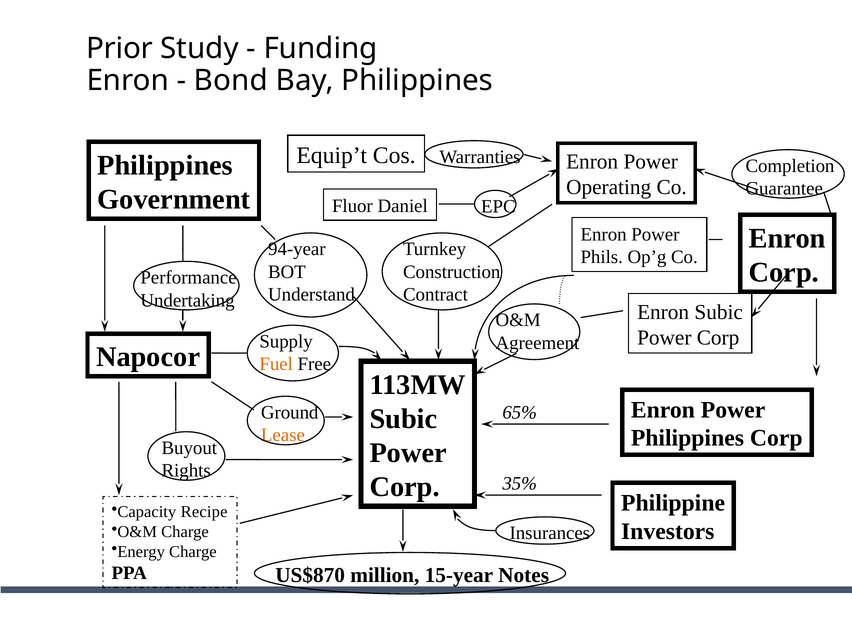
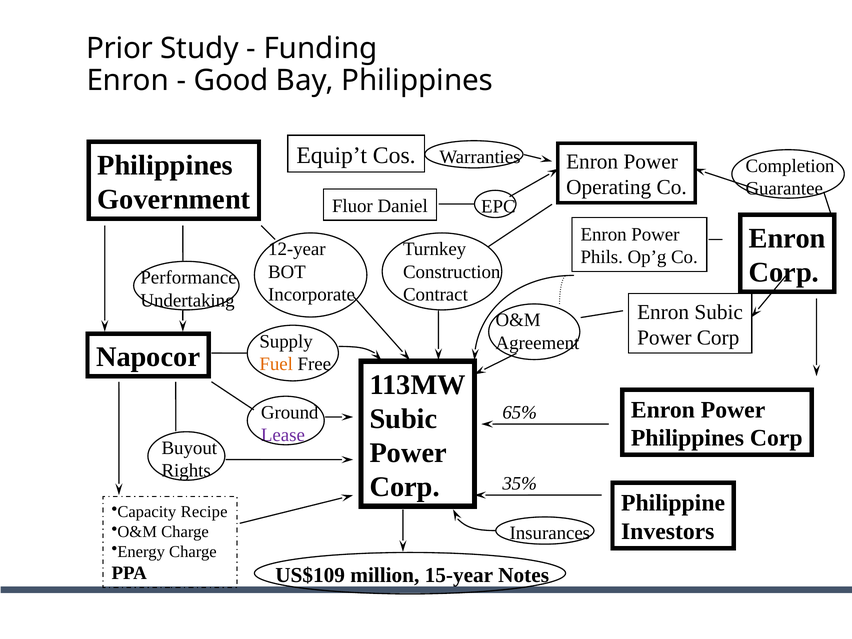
Bond: Bond -> Good
94-year: 94-year -> 12-year
Understand: Understand -> Incorporate
Lease colour: orange -> purple
US$870: US$870 -> US$109
